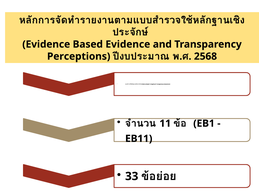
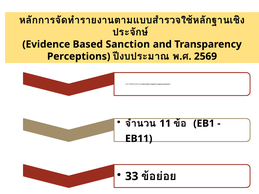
Based Evidence: Evidence -> Sanction
2568: 2568 -> 2569
